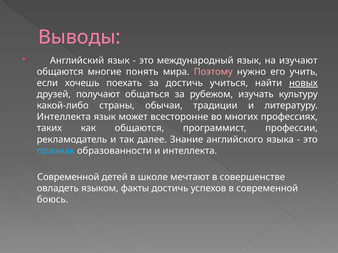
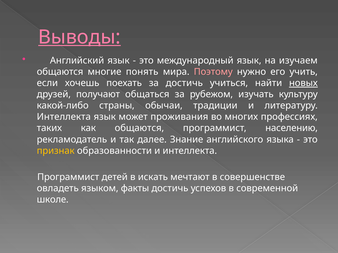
Выводы underline: none -> present
изучают: изучают -> изучаем
всесторонне: всесторонне -> проживания
профессии: профессии -> населению
признак colour: light blue -> yellow
Современной at (68, 177): Современной -> Программист
школе: школе -> искать
боюсь: боюсь -> школе
